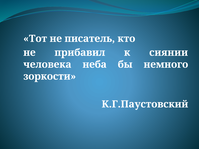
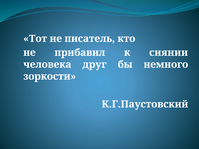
неба: неба -> друг
